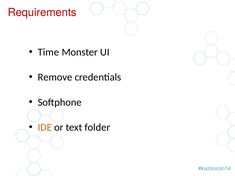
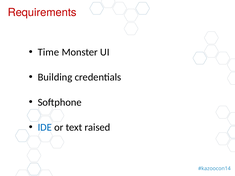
Remove: Remove -> Building
IDE colour: orange -> blue
folder: folder -> raised
